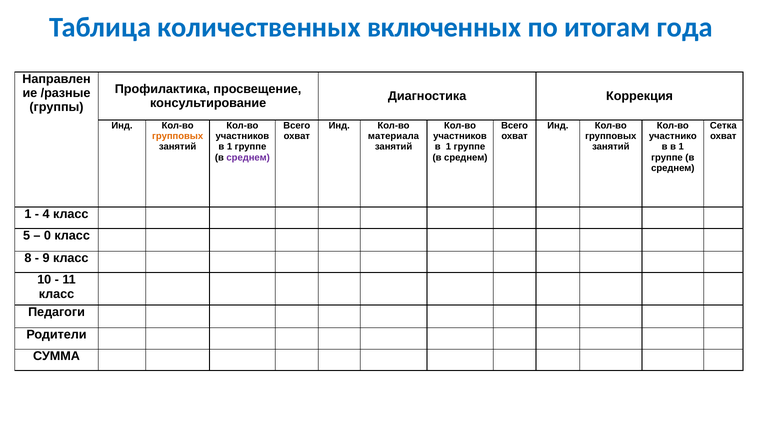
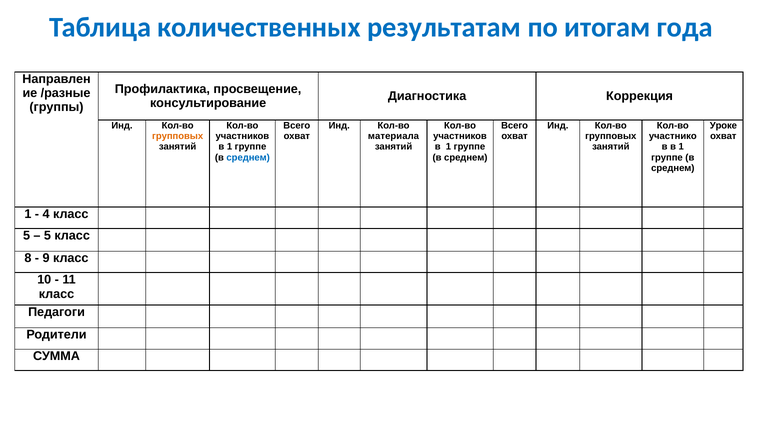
включенных: включенных -> результатам
Сетка: Сетка -> Уроке
среднем at (248, 157) colour: purple -> blue
0 at (47, 235): 0 -> 5
